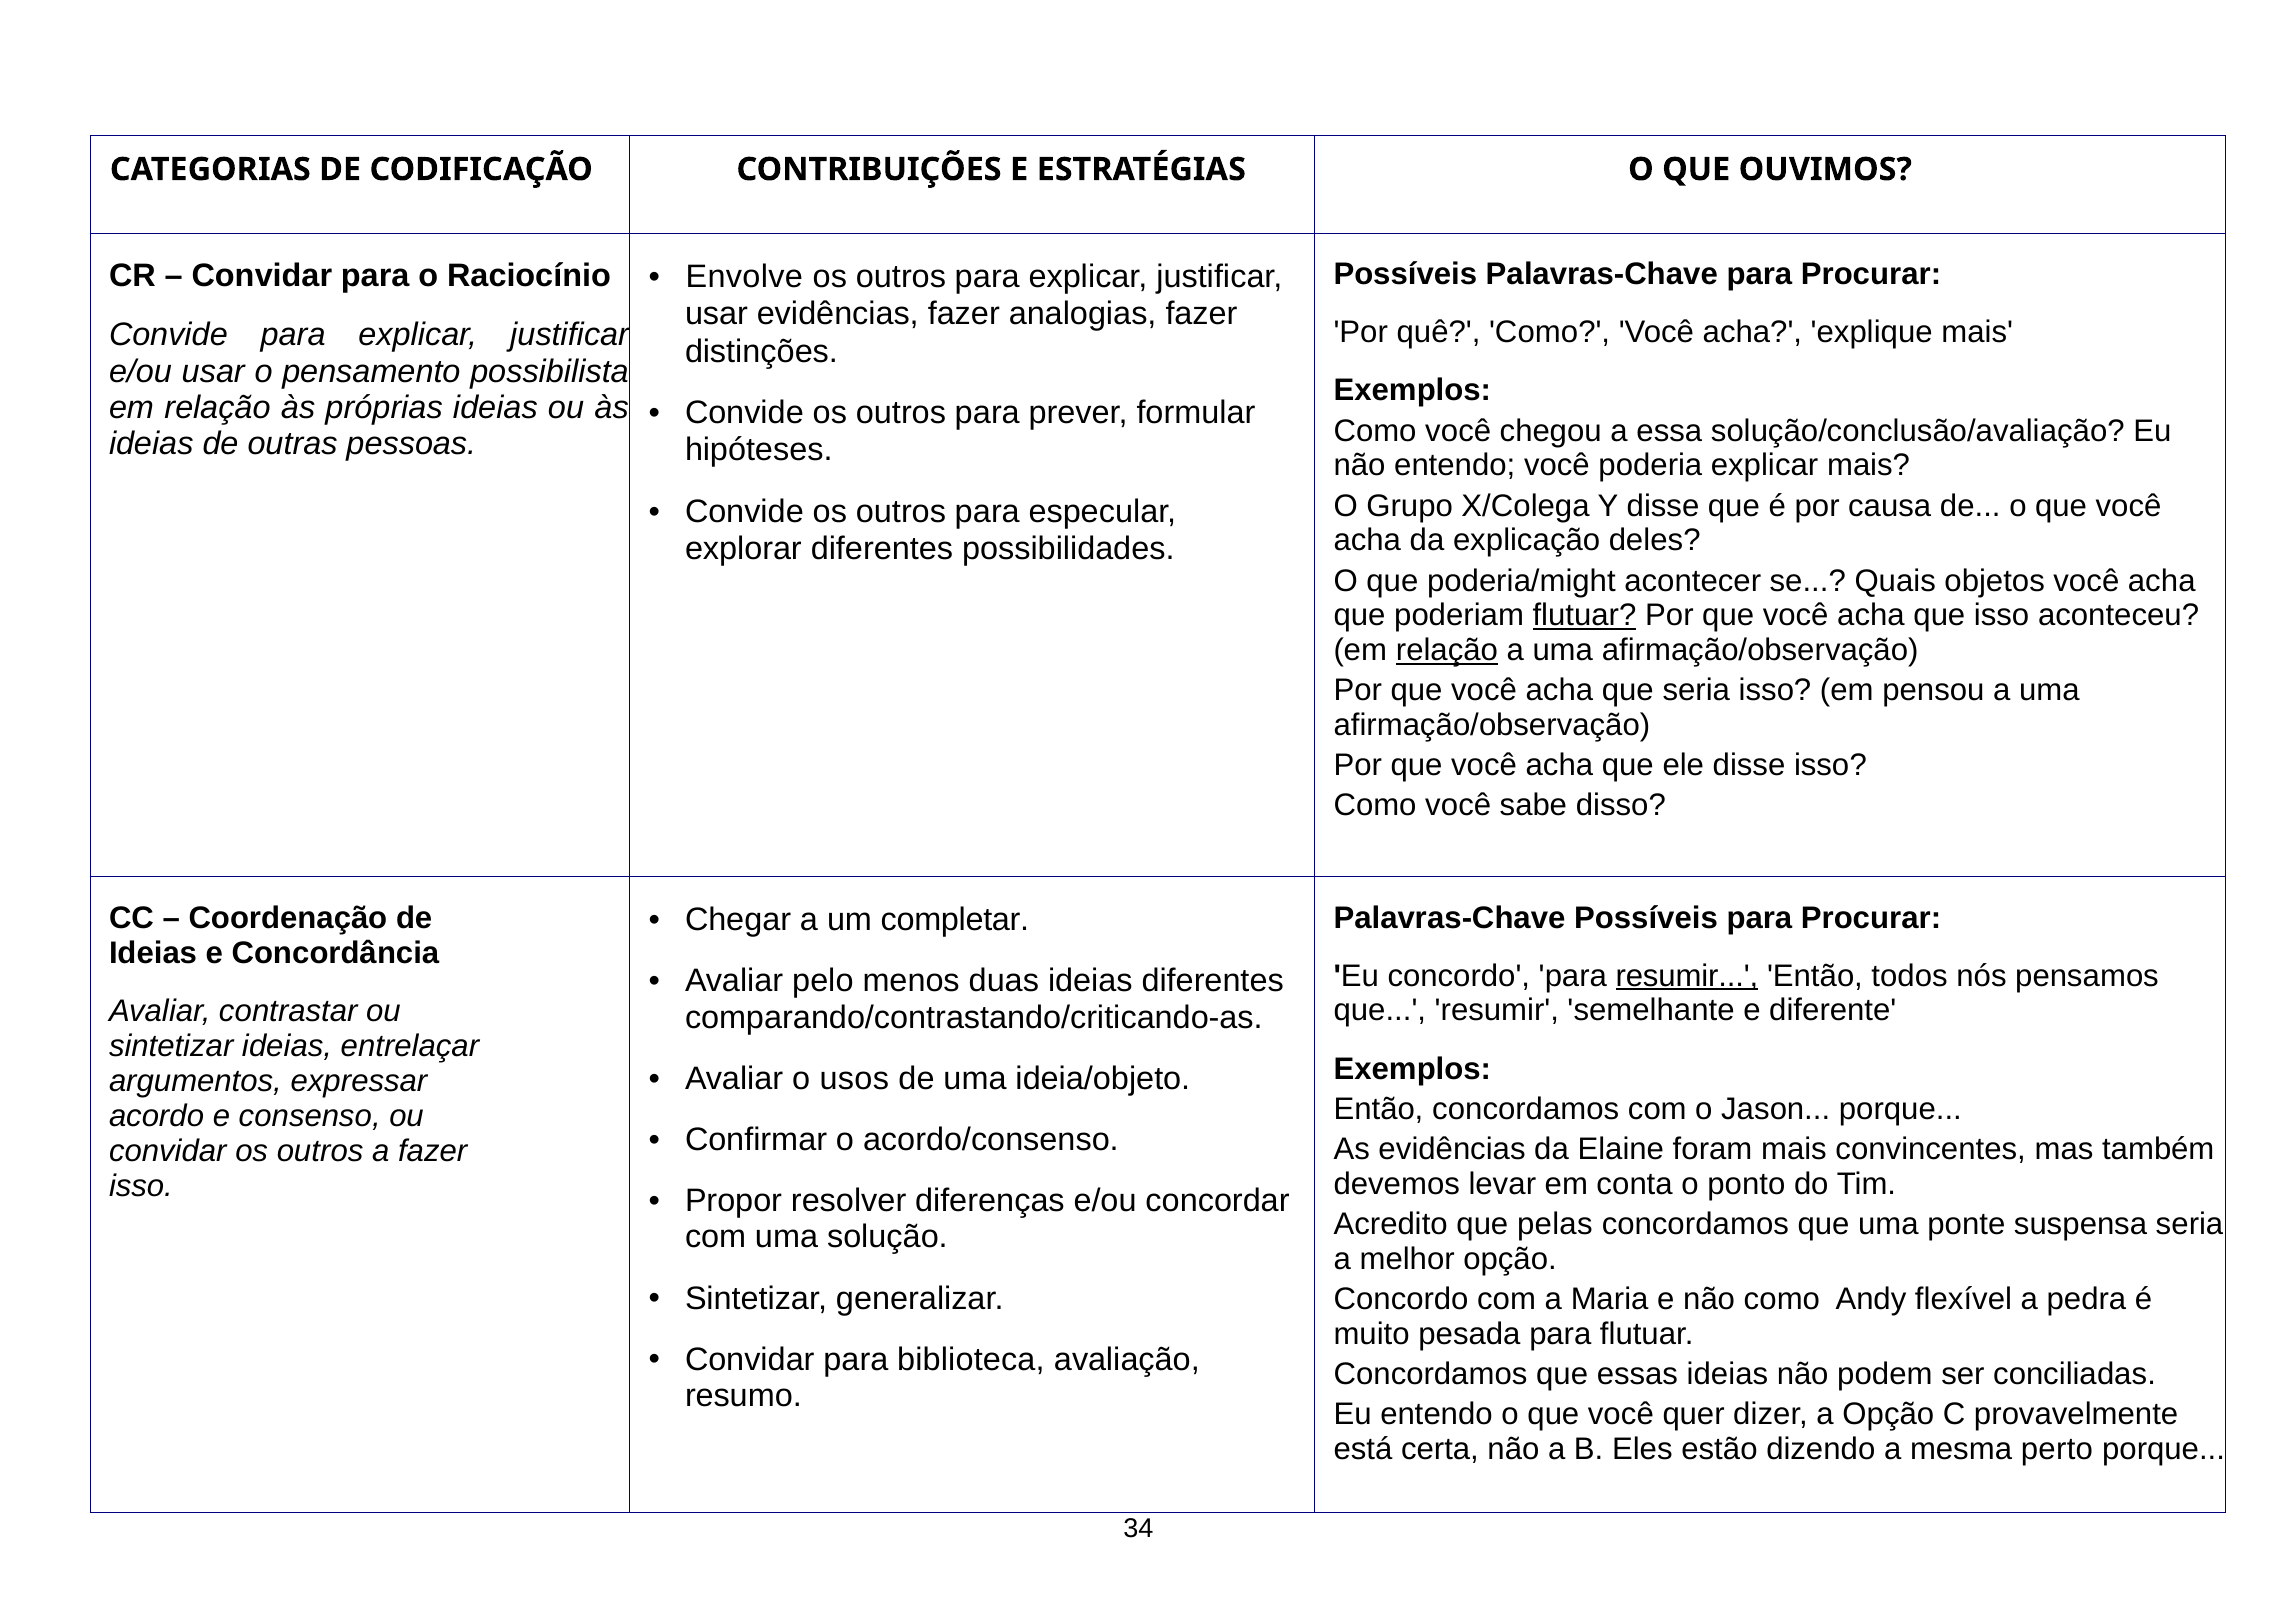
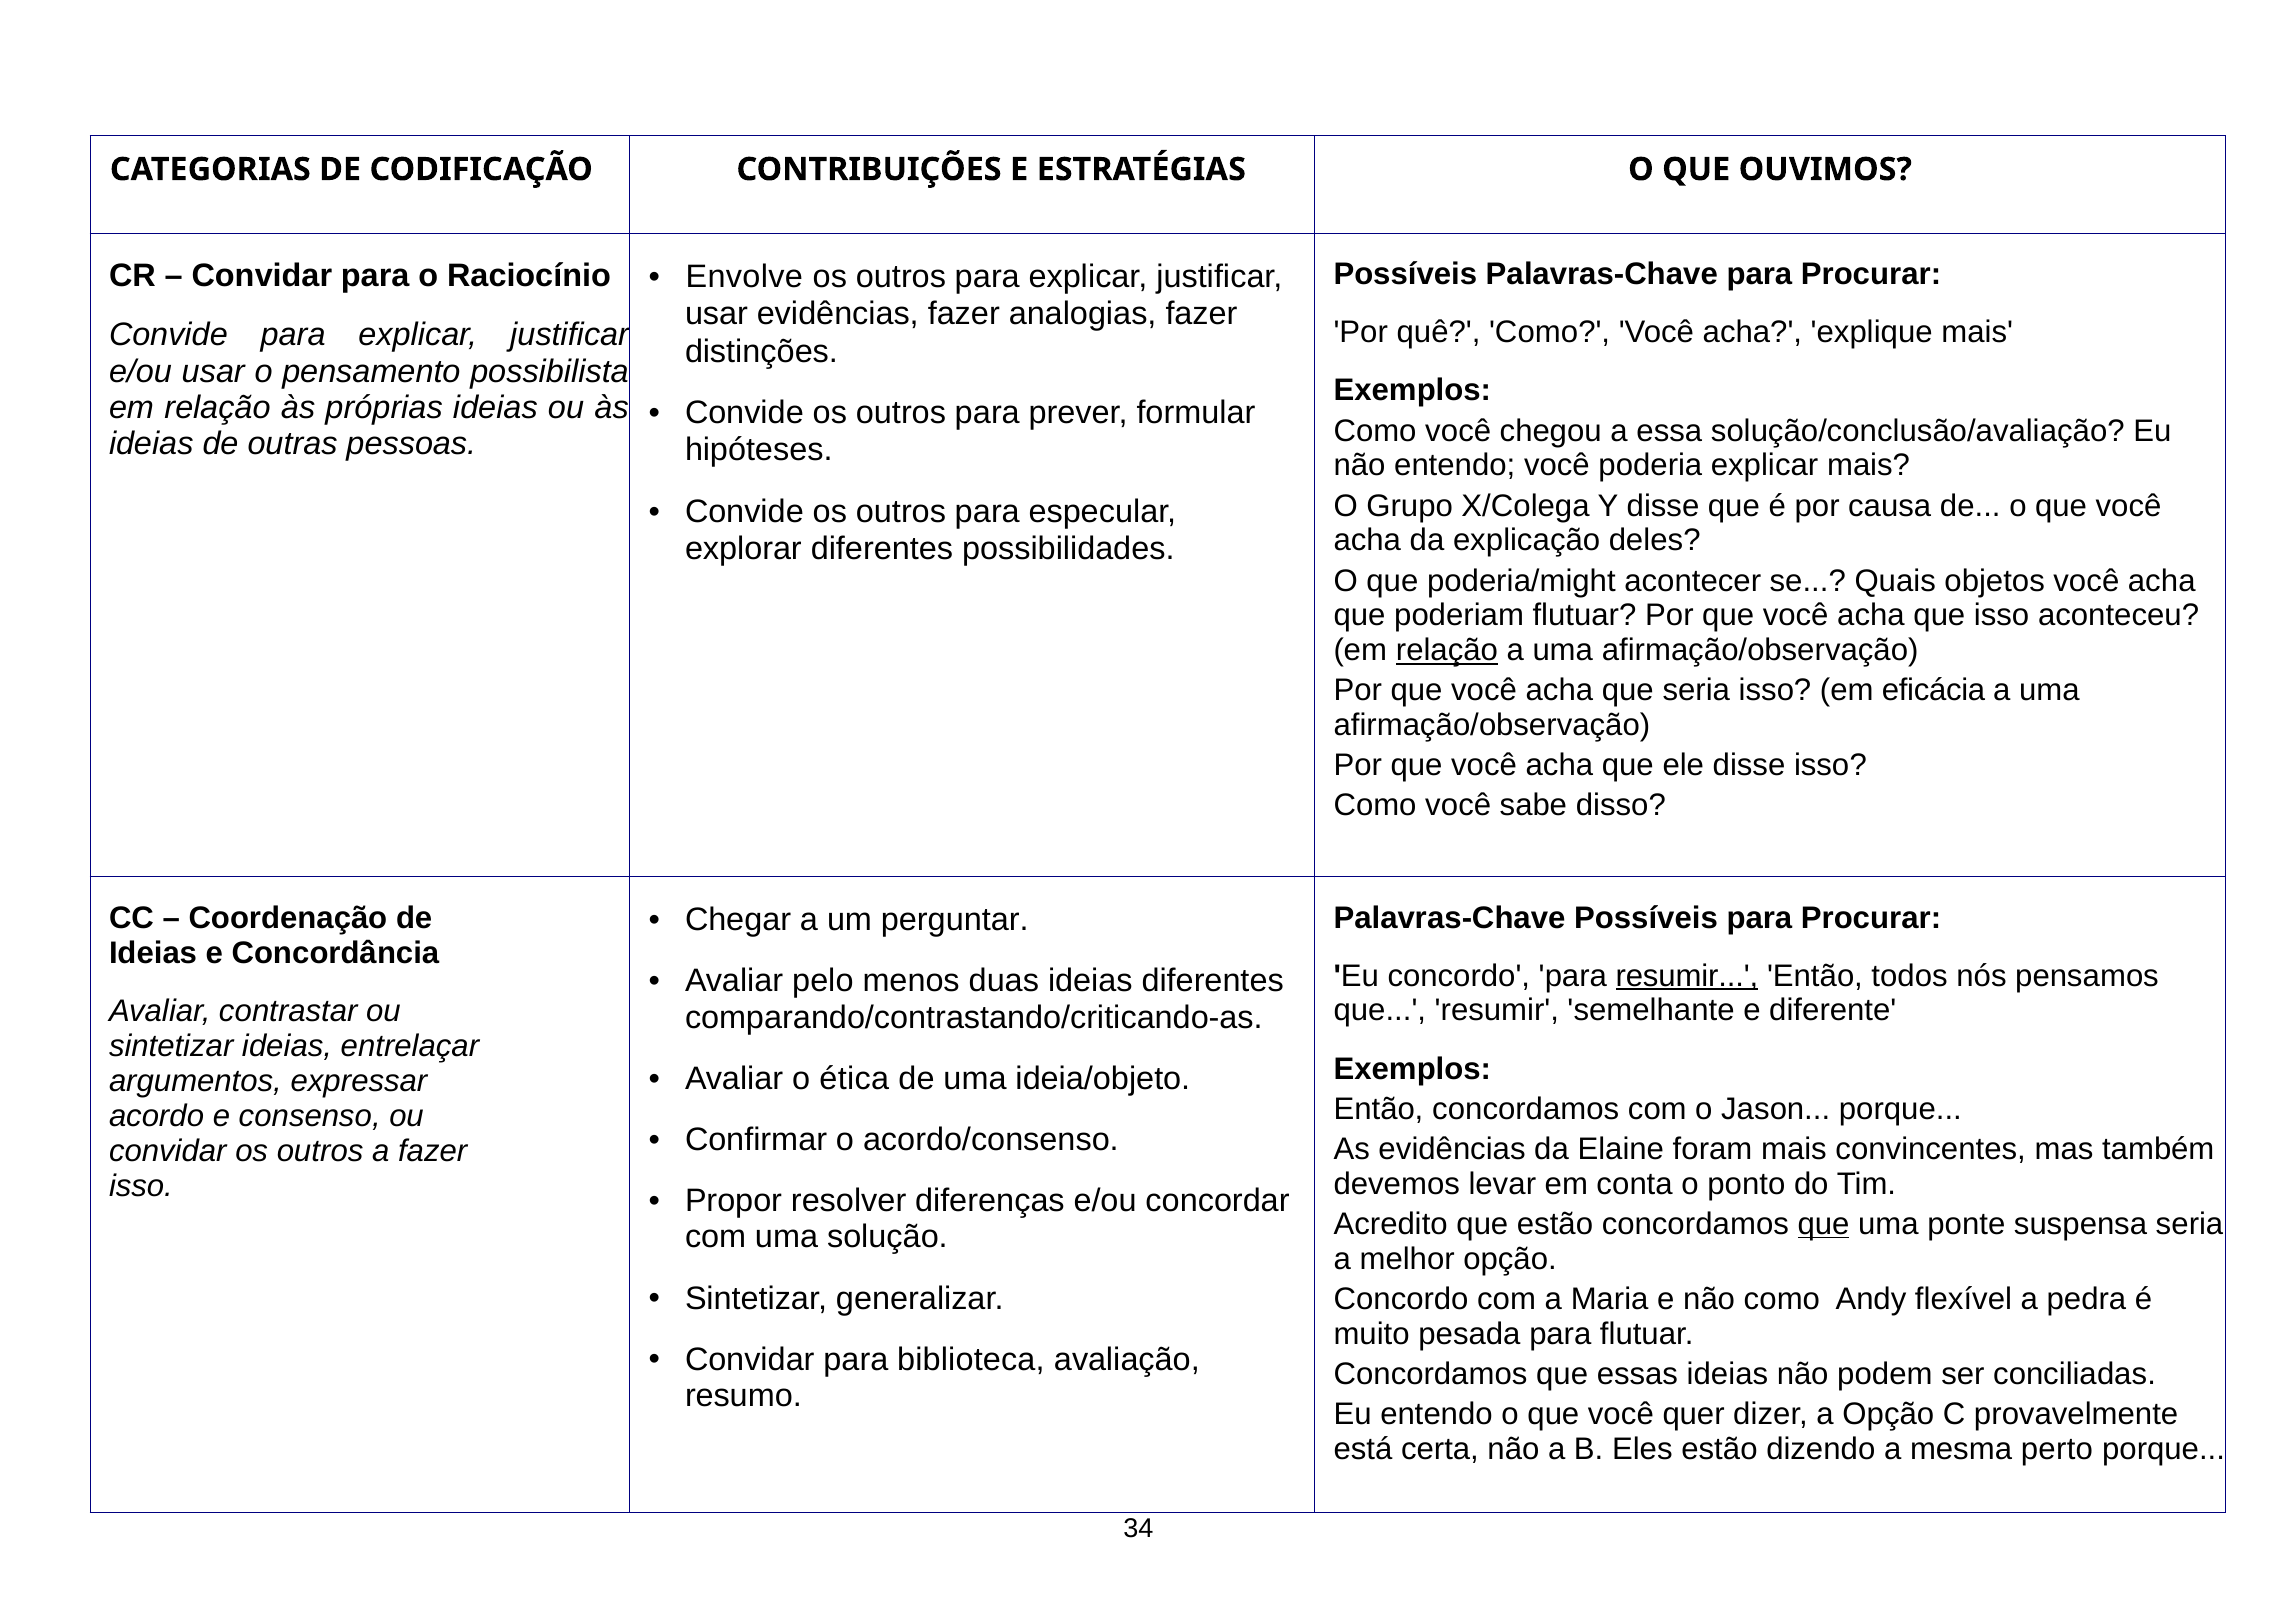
flutuar at (1584, 615) underline: present -> none
pensou: pensou -> eficácia
completar: completar -> perguntar
usos: usos -> ética
que pelas: pelas -> estão
que at (1823, 1224) underline: none -> present
